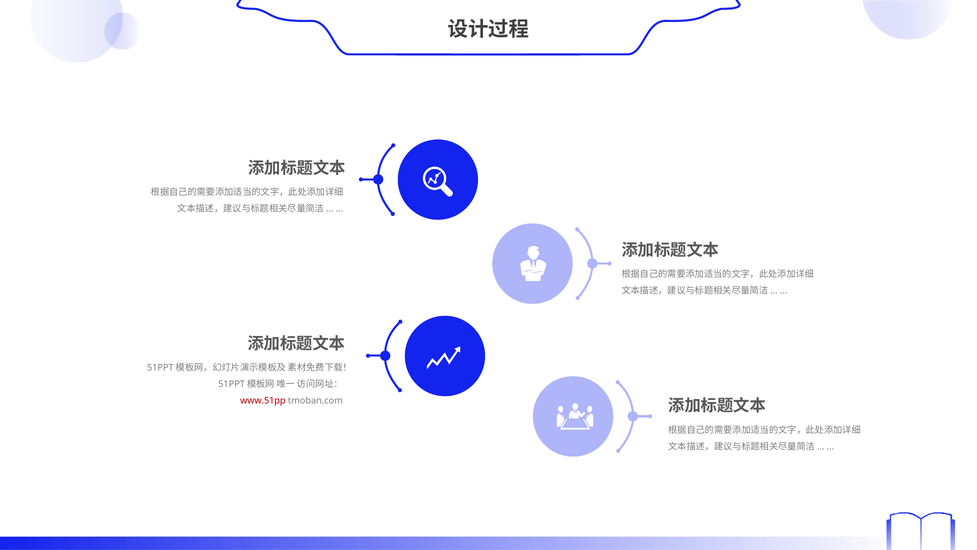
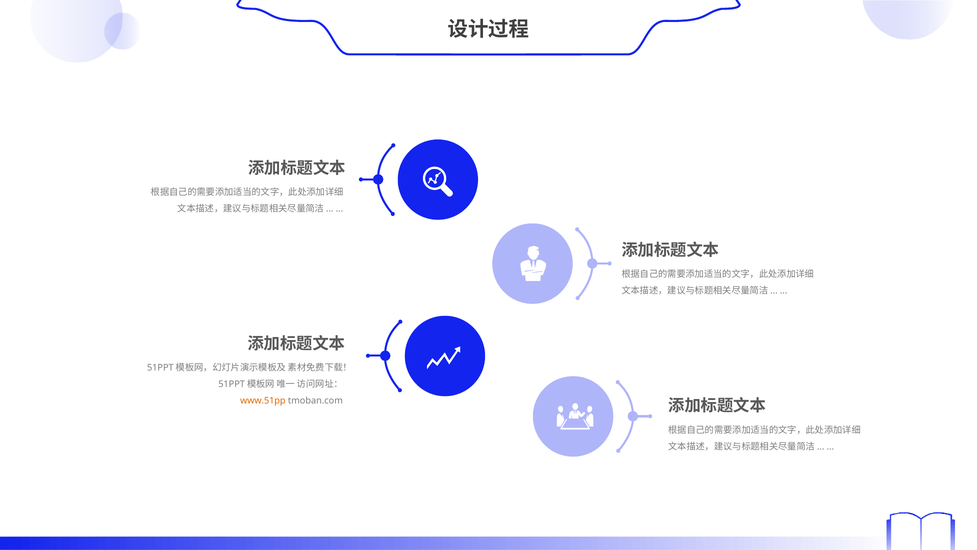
www.51pp colour: red -> orange
